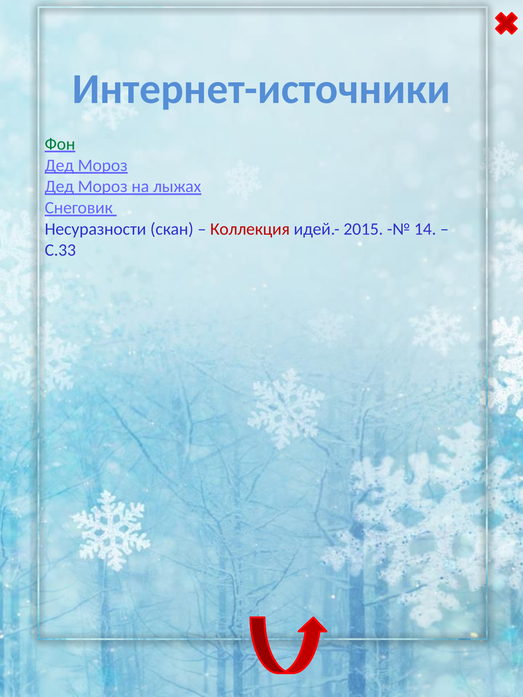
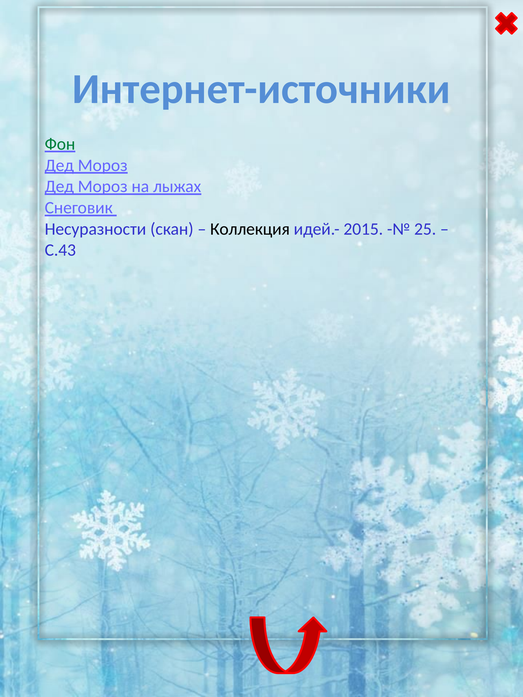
Коллекция colour: red -> black
14: 14 -> 25
С.33: С.33 -> С.43
